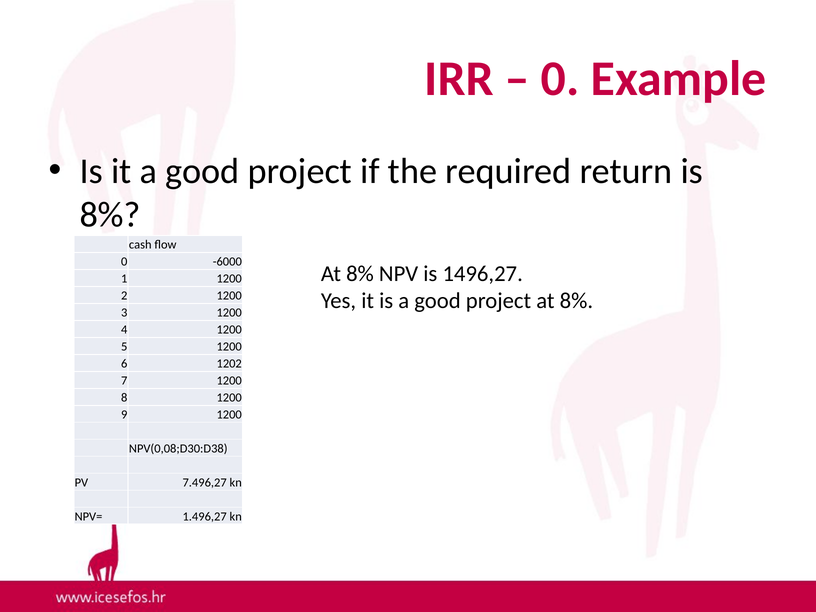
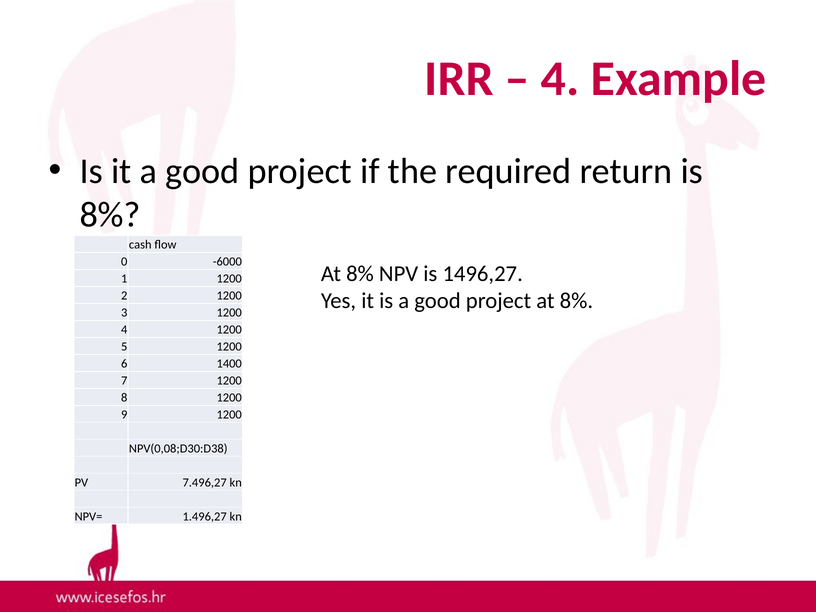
0 at (560, 79): 0 -> 4
1202: 1202 -> 1400
